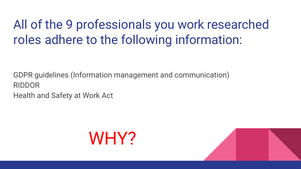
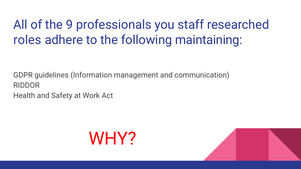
you work: work -> staff
following information: information -> maintaining
